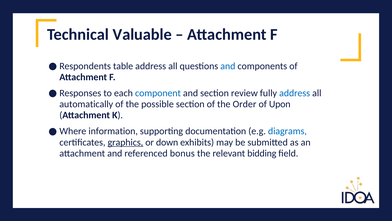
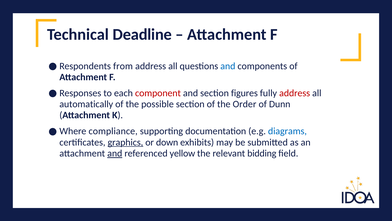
Valuable: Valuable -> Deadline
table: table -> from
component colour: blue -> red
review: review -> figures
address at (295, 93) colour: blue -> red
Upon: Upon -> Dunn
information: information -> compliance
and at (115, 153) underline: none -> present
bonus: bonus -> yellow
